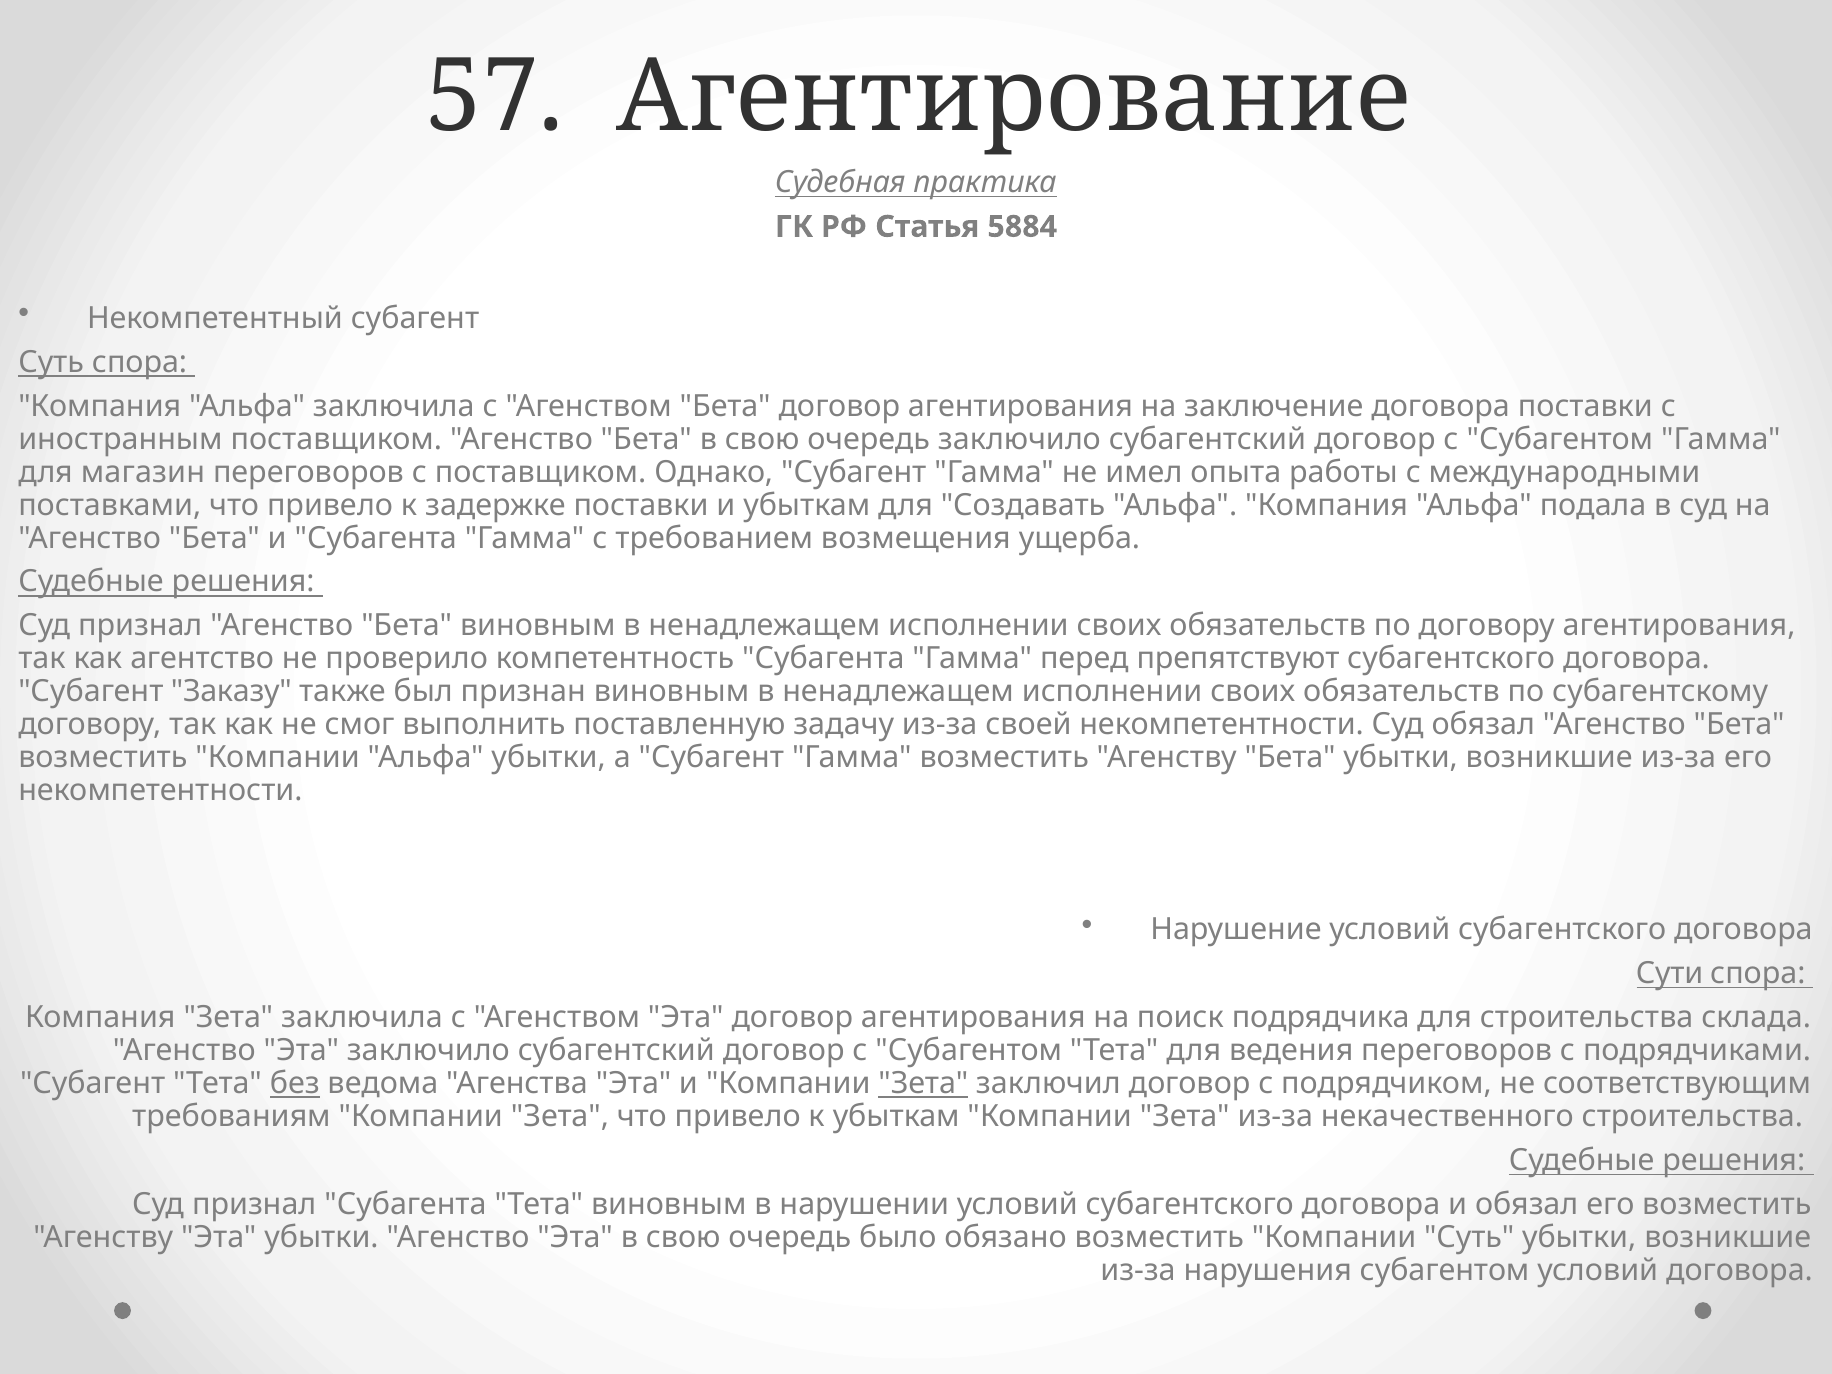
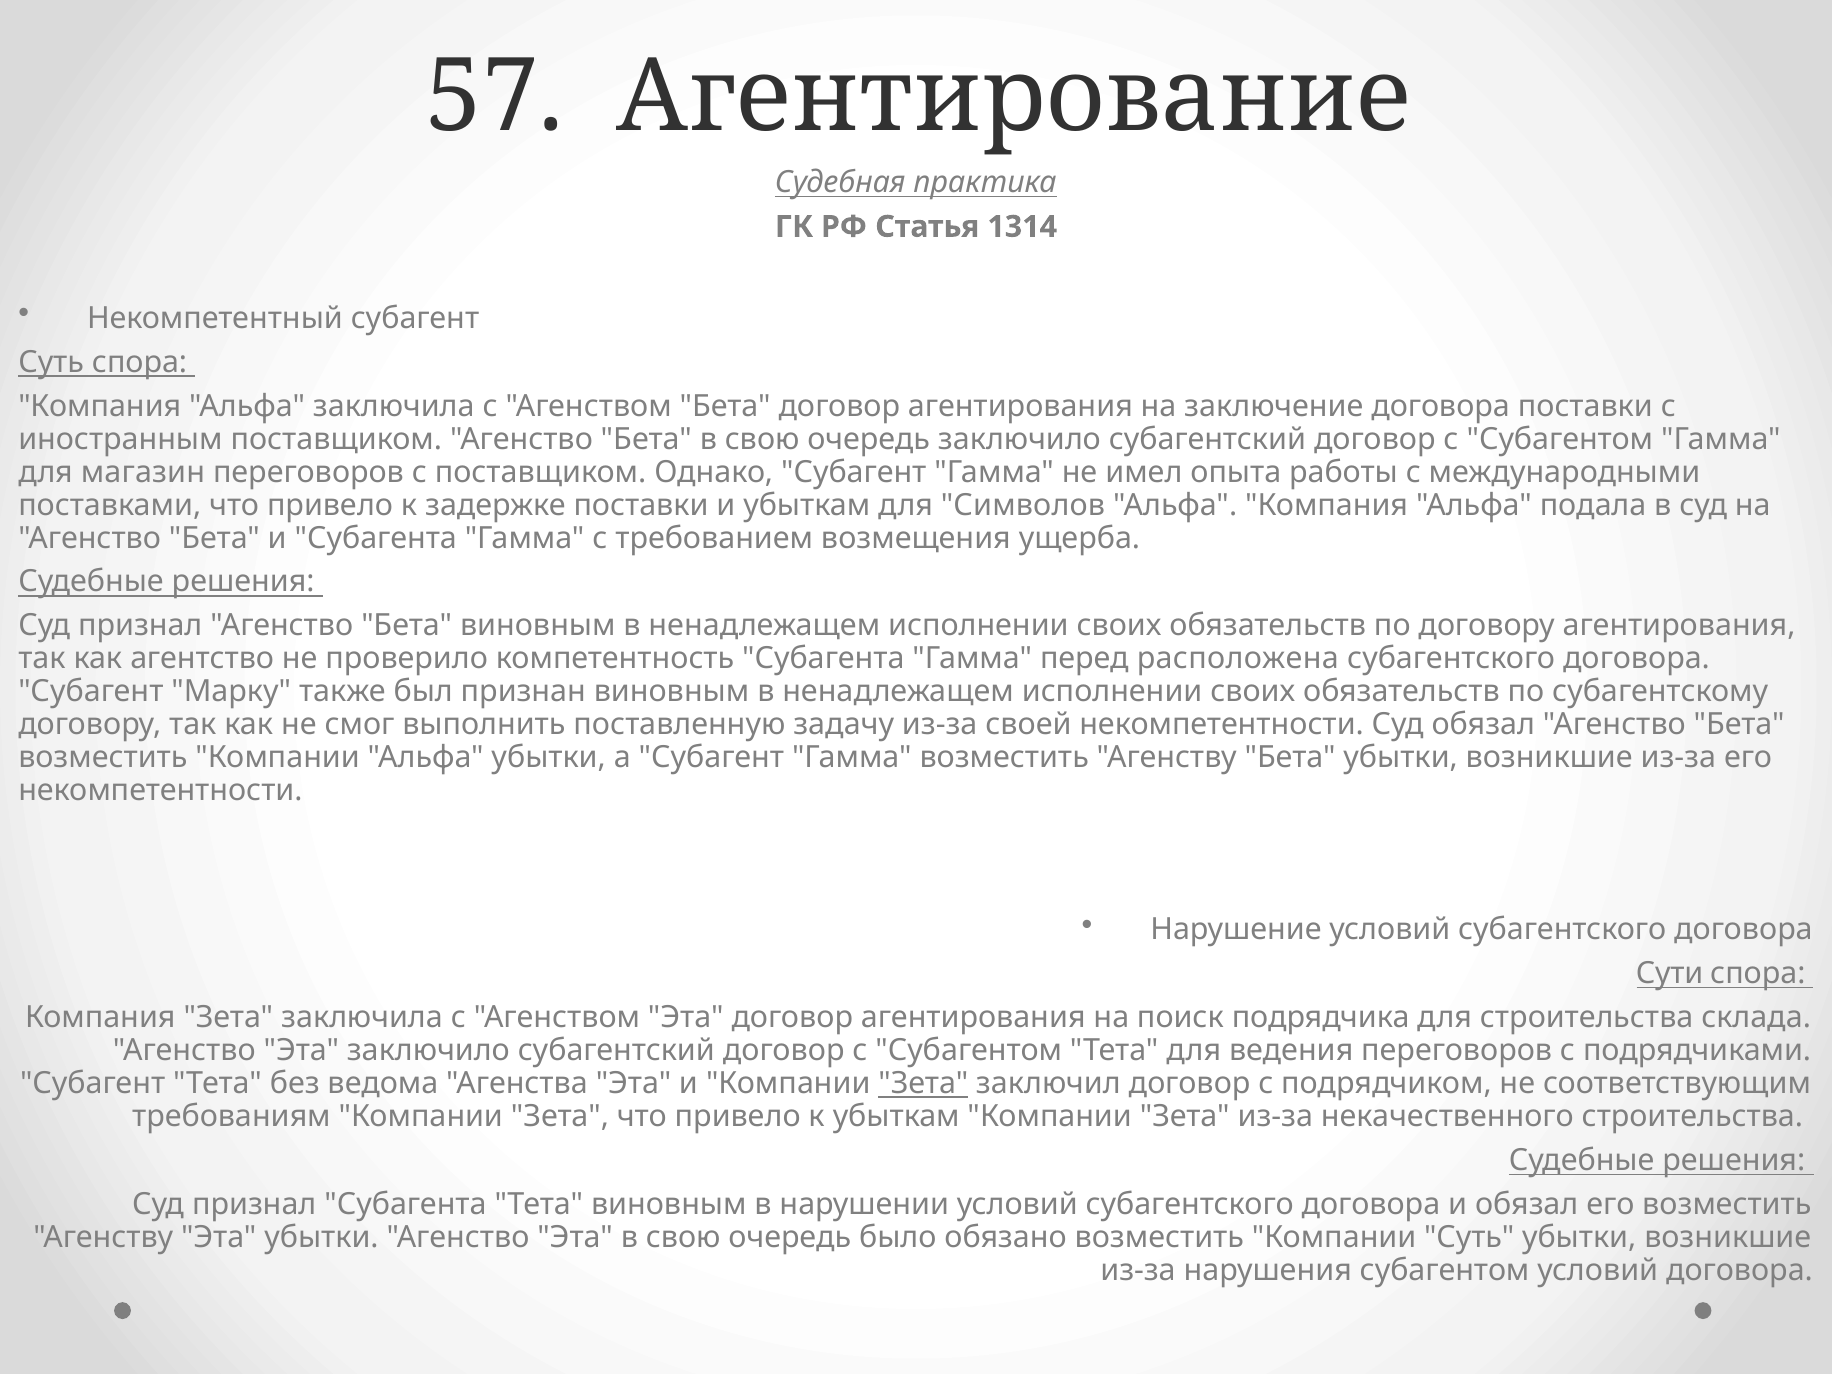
5884: 5884 -> 1314
Создавать: Создавать -> Символов
препятствуют: препятствуют -> расположена
Заказу: Заказу -> Марку
без underline: present -> none
